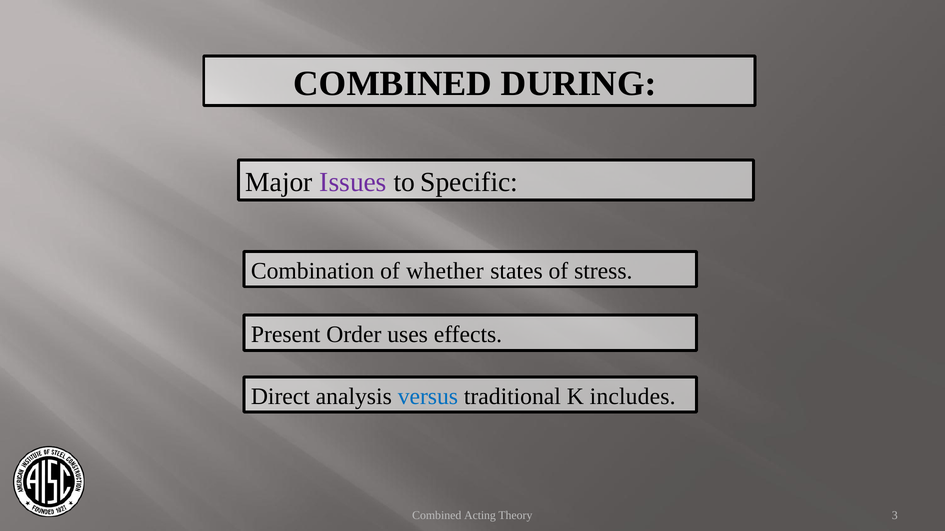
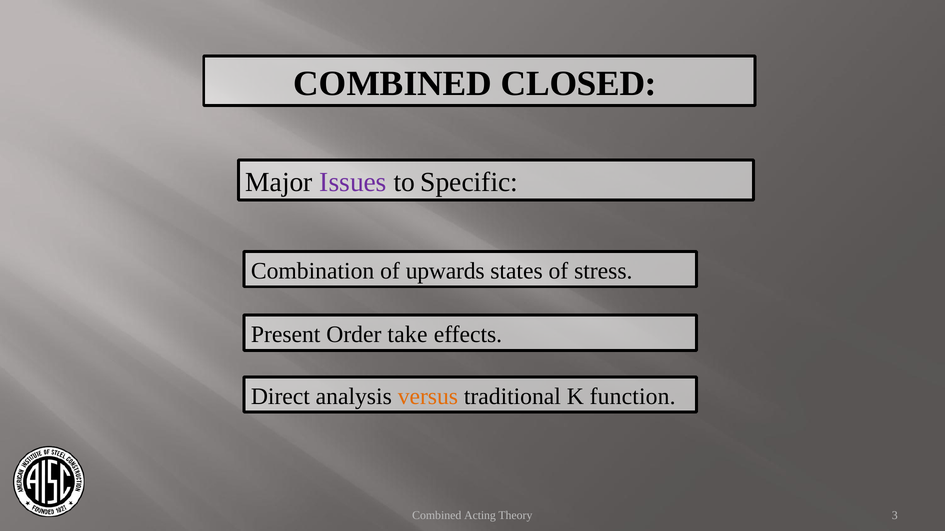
DURING: DURING -> CLOSED
whether: whether -> upwards
uses: uses -> take
versus colour: blue -> orange
includes: includes -> function
